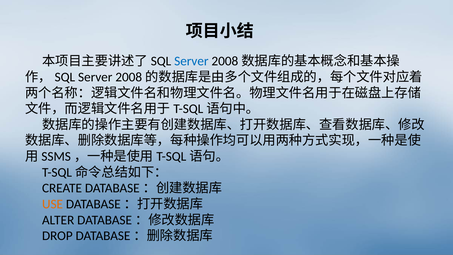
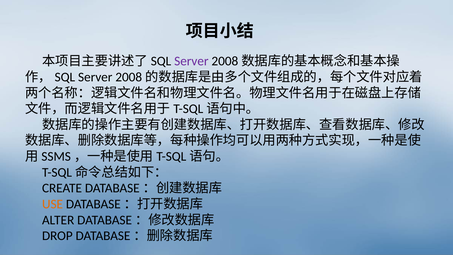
Server at (191, 61) colour: blue -> purple
